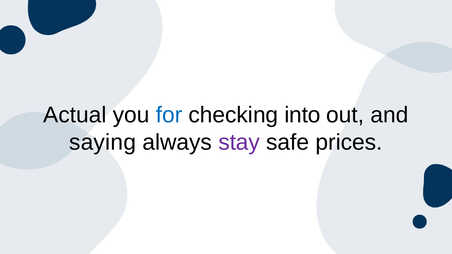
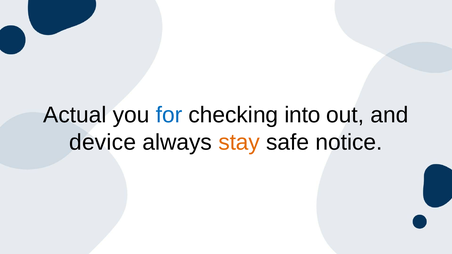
saying: saying -> device
stay colour: purple -> orange
prices: prices -> notice
